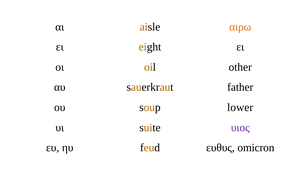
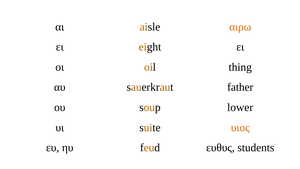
other: other -> thing
υιος colour: purple -> orange
omicron: omicron -> students
